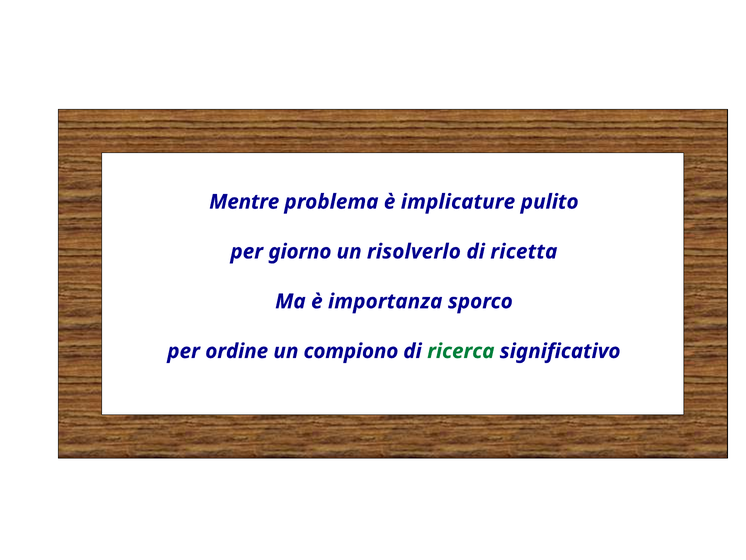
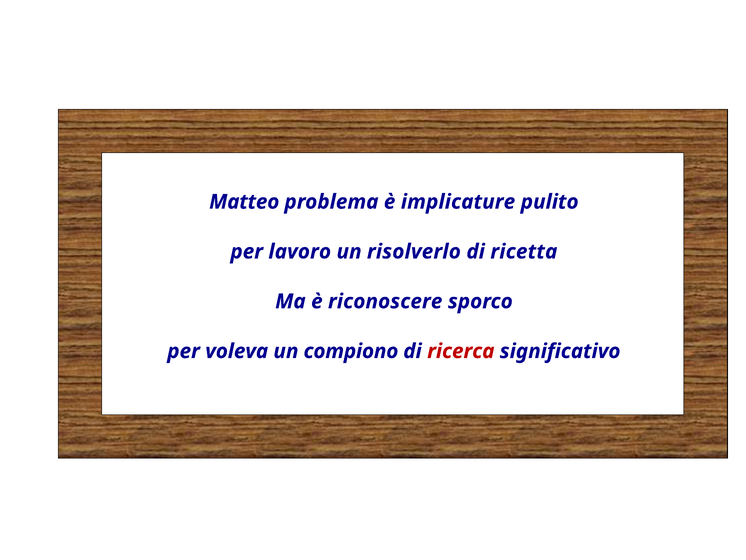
Mentre: Mentre -> Matteo
giorno: giorno -> lavoro
importanza: importanza -> riconoscere
ordine: ordine -> voleva
ricerca colour: green -> red
